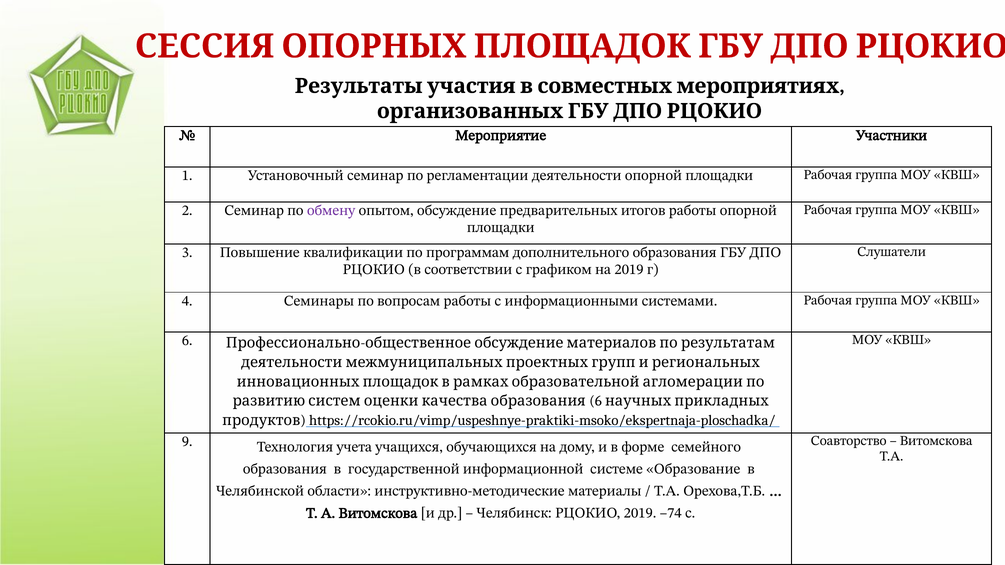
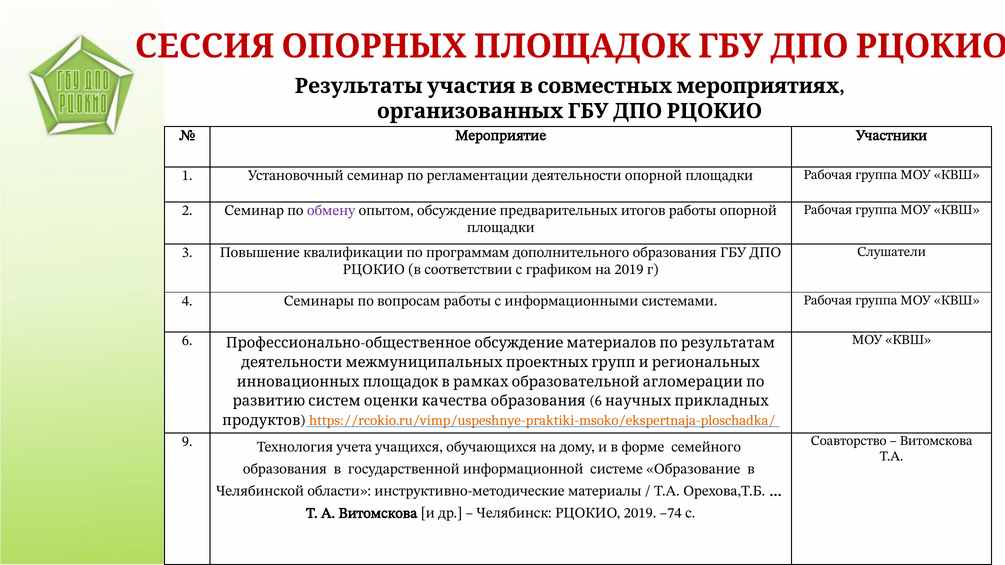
https://rcokio.ru/vimp/uspeshnye-praktiki-msoko/ekspertnaja-ploschadka/ colour: black -> orange
